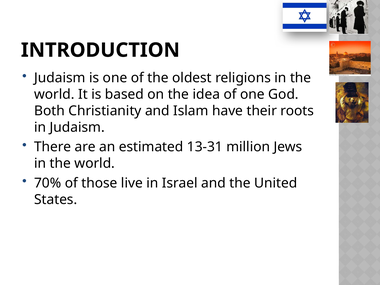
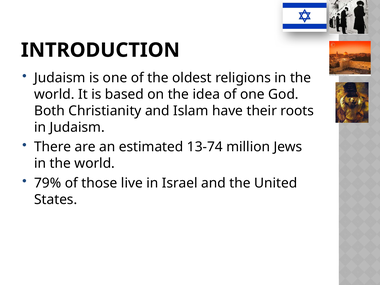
13-31: 13-31 -> 13-74
70%: 70% -> 79%
